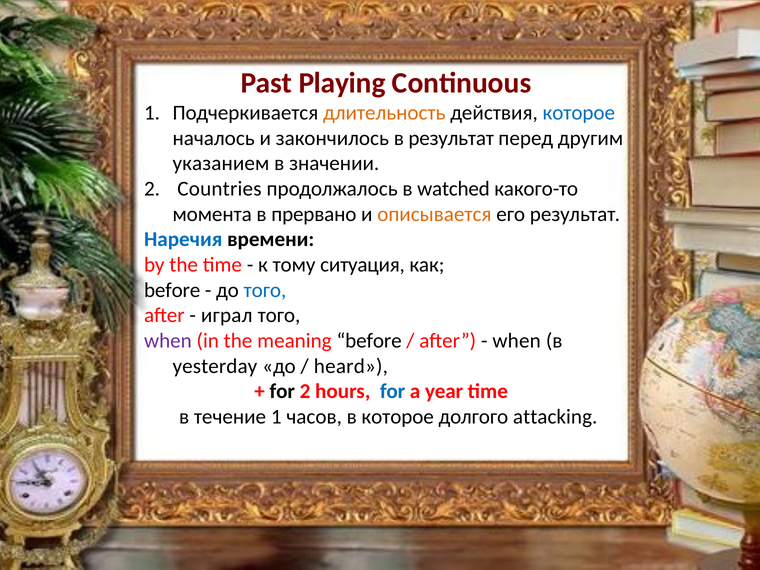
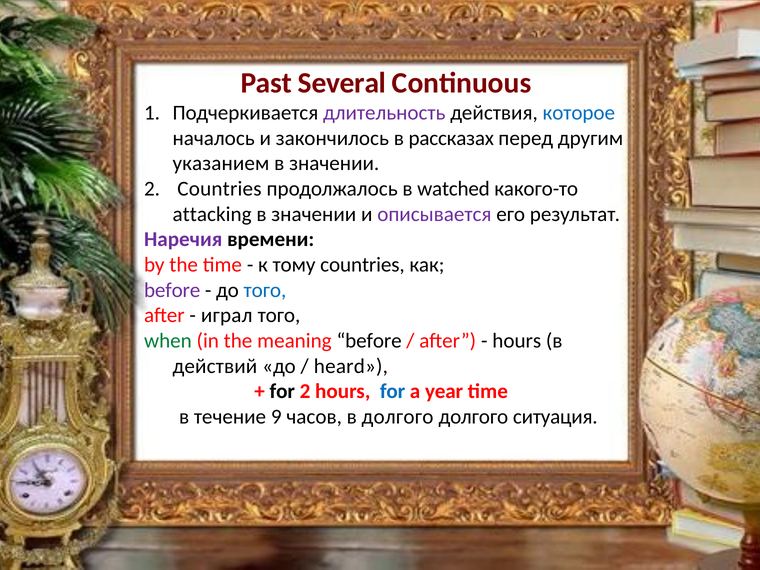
Playing: Playing -> Several
длительность colour: orange -> purple
в результат: результат -> рассказах
момента: момента -> attacking
прервано at (314, 214): прервано -> значении
описывается colour: orange -> purple
Наречия colour: blue -> purple
тому ситуация: ситуация -> countries
before at (172, 290) colour: black -> purple
when at (168, 341) colour: purple -> green
when at (517, 341): when -> hours
yesterday: yesterday -> действий
течение 1: 1 -> 9
в которое: которое -> долгого
attacking: attacking -> ситуация
